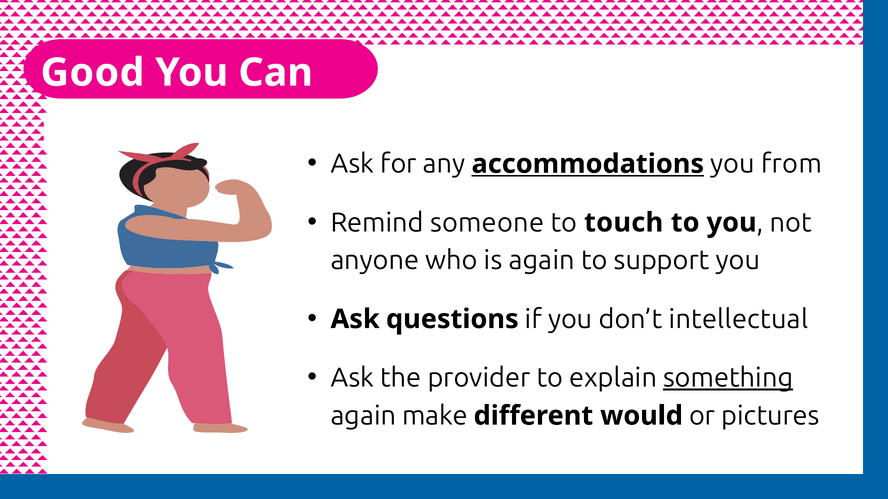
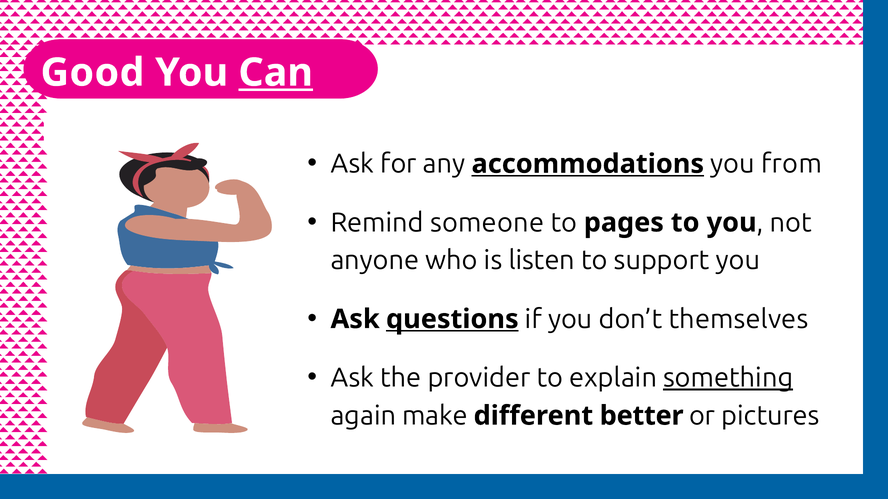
Can underline: none -> present
touch: touch -> pages
is again: again -> listen
questions underline: none -> present
intellectual: intellectual -> themselves
would: would -> better
